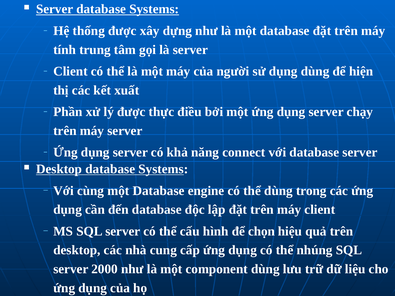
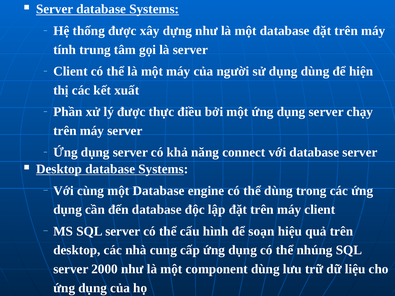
chọn: chọn -> soạn
